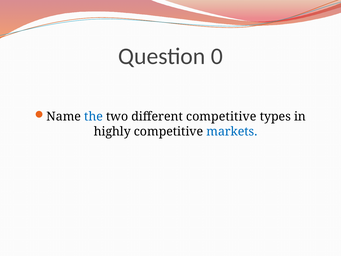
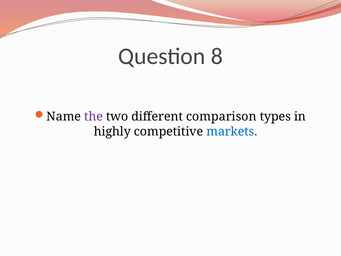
0: 0 -> 8
the colour: blue -> purple
different competitive: competitive -> comparison
